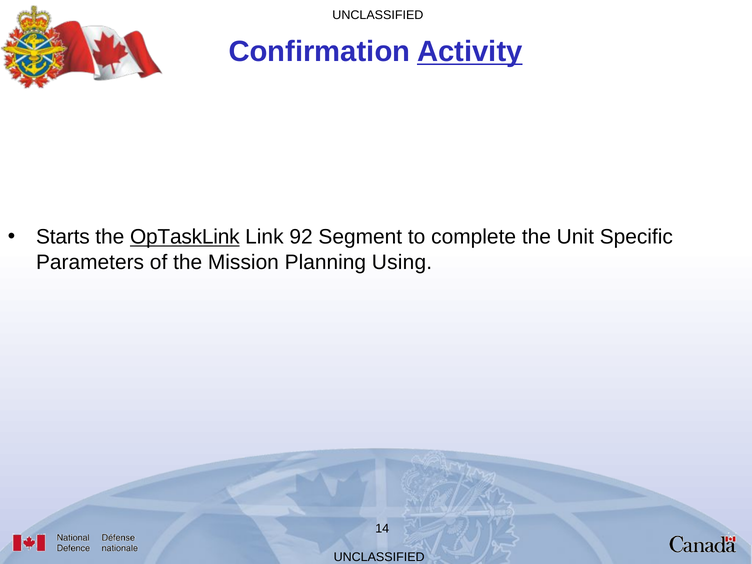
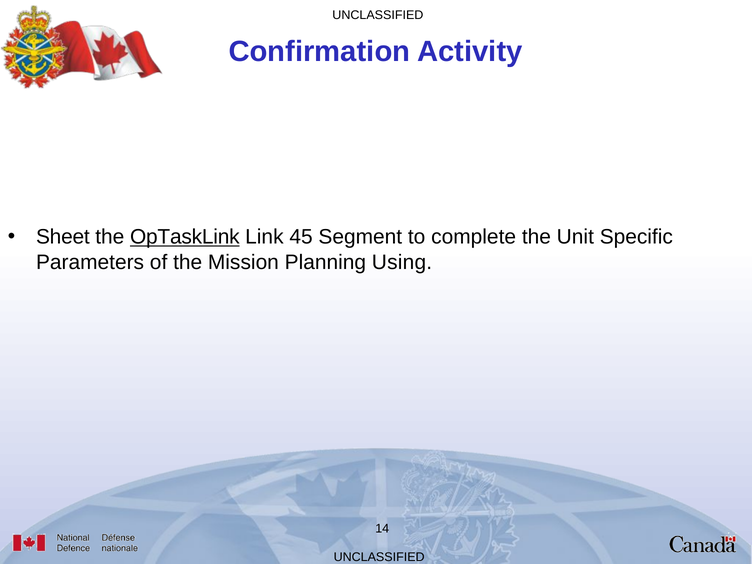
Activity underline: present -> none
Starts: Starts -> Sheet
92: 92 -> 45
